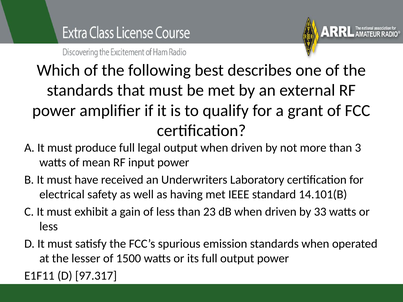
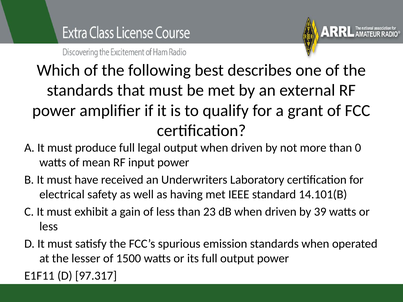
3: 3 -> 0
33: 33 -> 39
